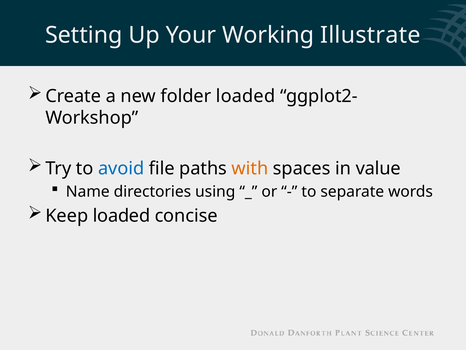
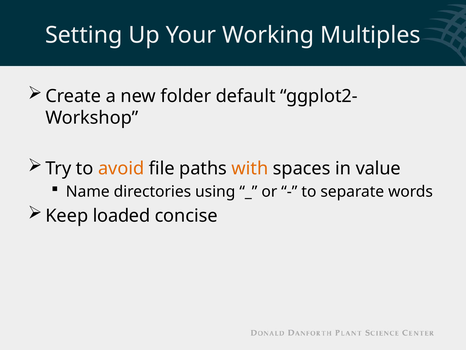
Illustrate: Illustrate -> Multiples
folder loaded: loaded -> default
avoid colour: blue -> orange
